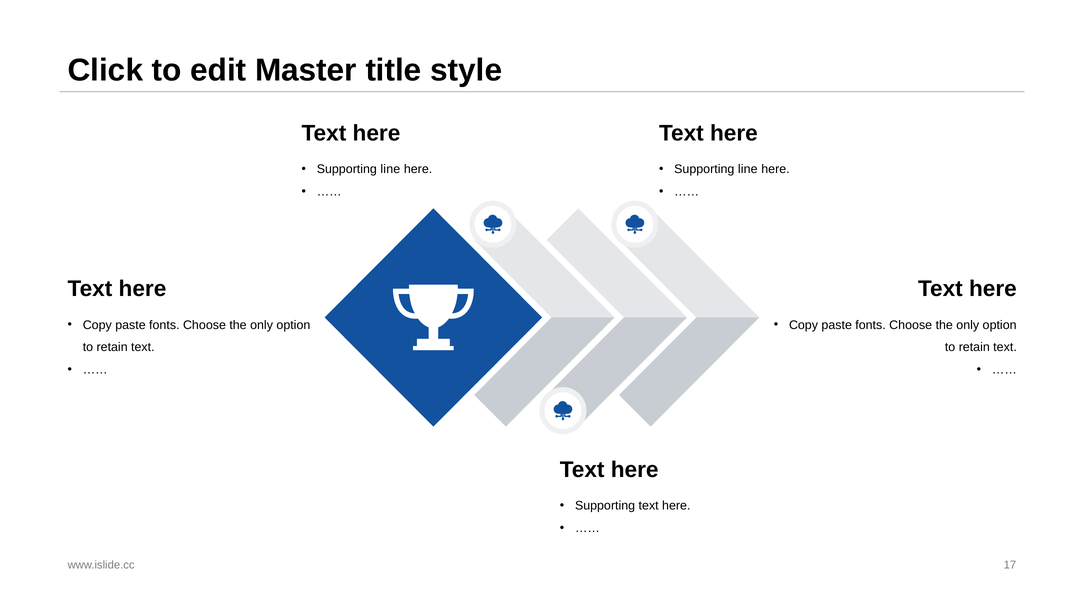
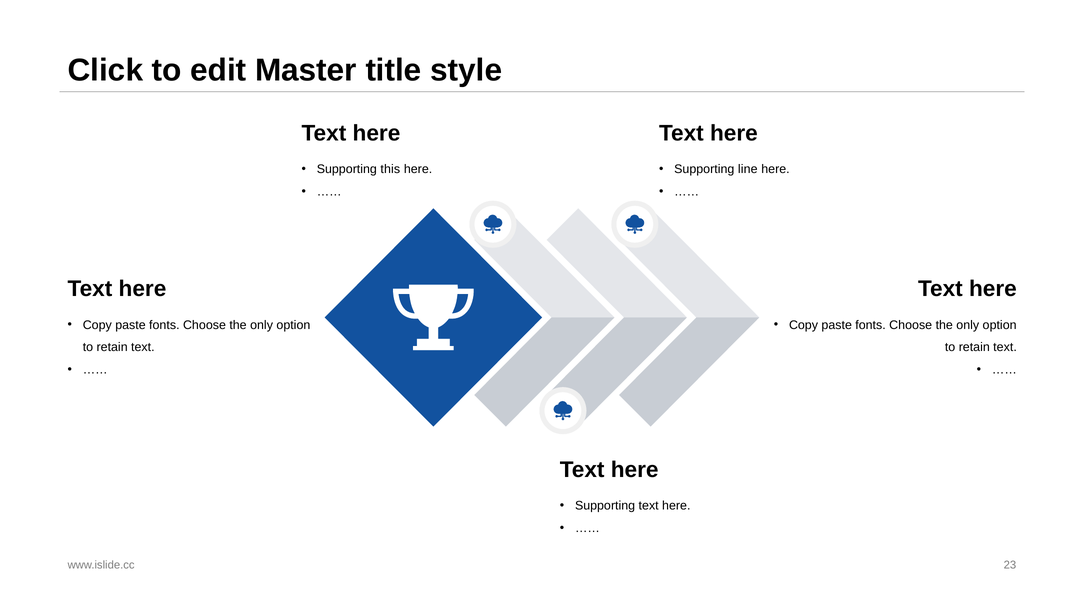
line at (390, 169): line -> this
17: 17 -> 23
